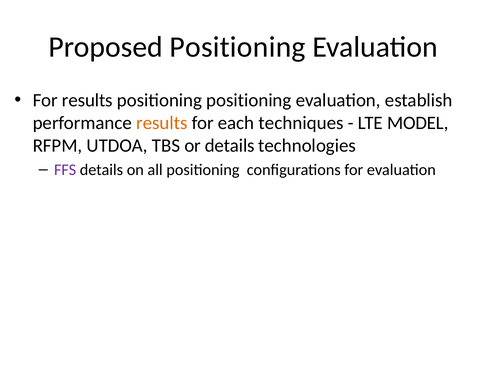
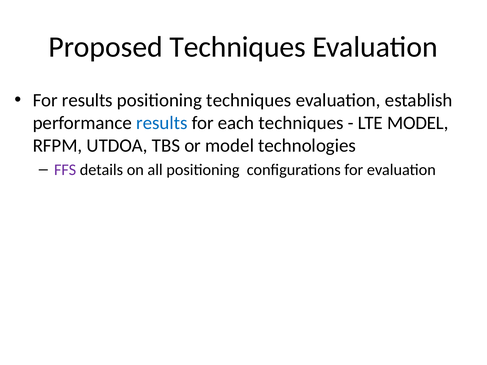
Proposed Positioning: Positioning -> Techniques
positioning positioning: positioning -> techniques
results at (162, 123) colour: orange -> blue
or details: details -> model
